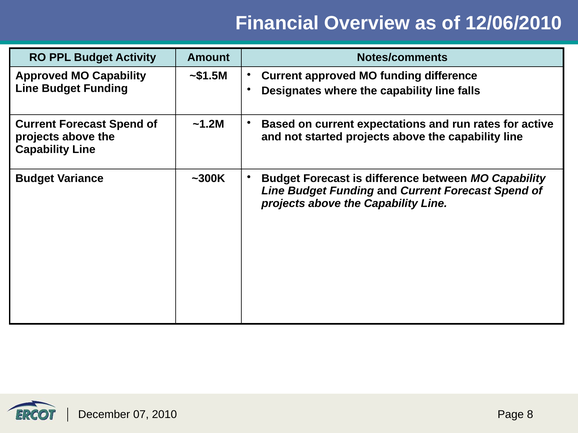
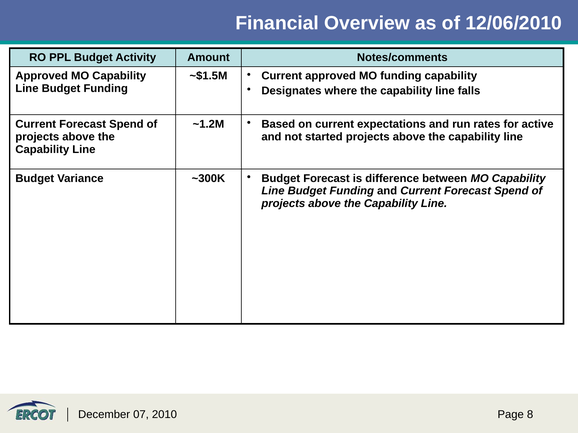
funding difference: difference -> capability
